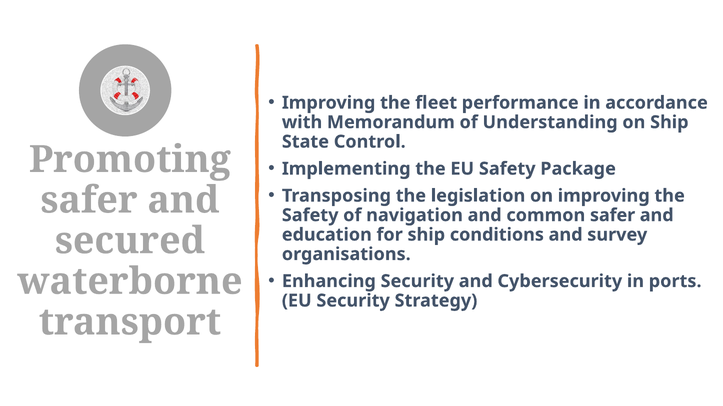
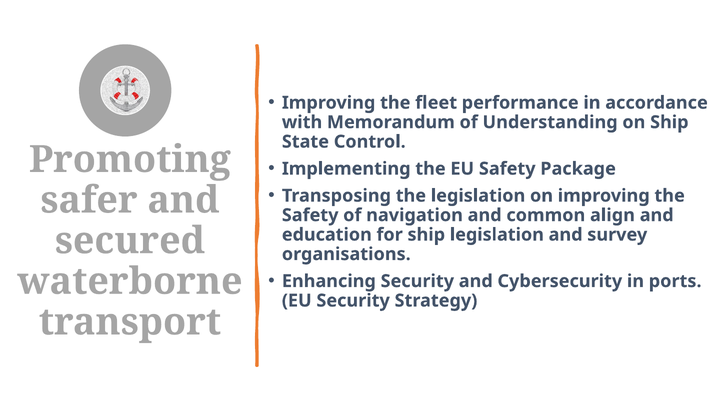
common safer: safer -> align
ship conditions: conditions -> legislation
